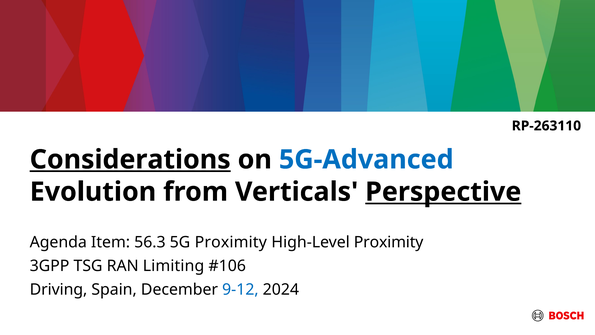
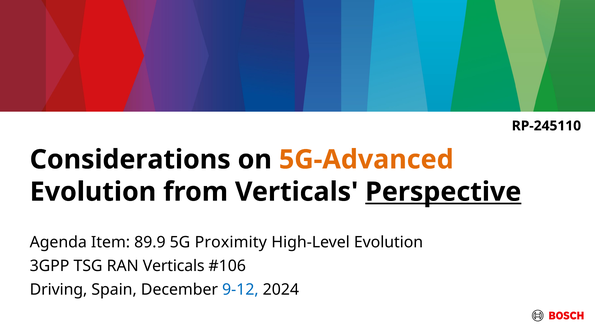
RP-263110: RP-263110 -> RP-245110
Considerations underline: present -> none
5G-Advanced colour: blue -> orange
56.3: 56.3 -> 89.9
High-Level Proximity: Proximity -> Evolution
RAN Limiting: Limiting -> Verticals
